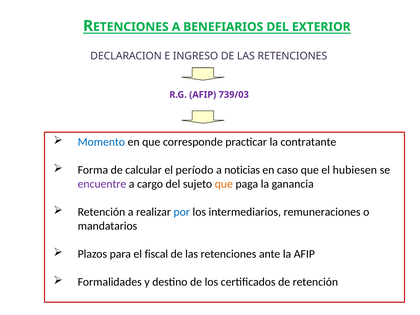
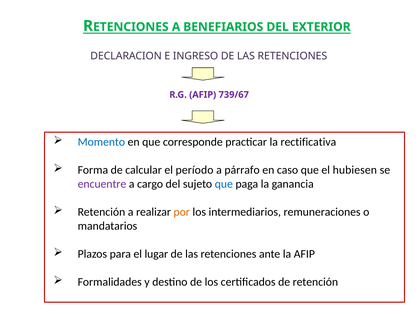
739/03: 739/03 -> 739/67
contratante: contratante -> rectificativa
noticias: noticias -> párrafo
que at (224, 184) colour: orange -> blue
por colour: blue -> orange
fiscal: fiscal -> lugar
